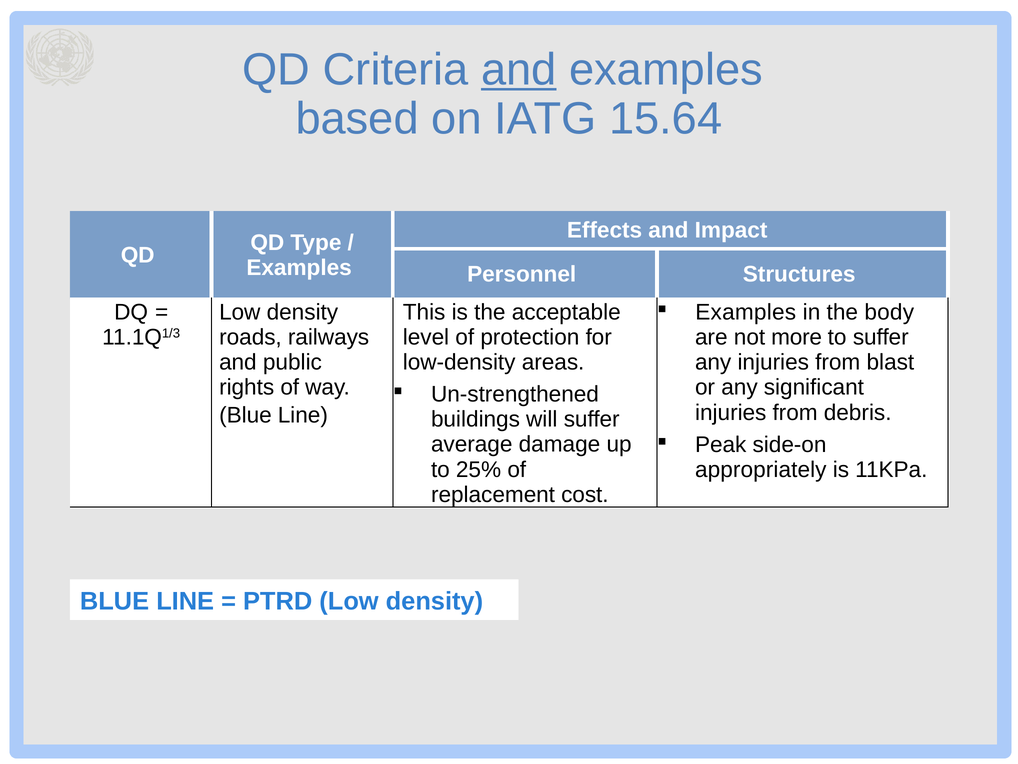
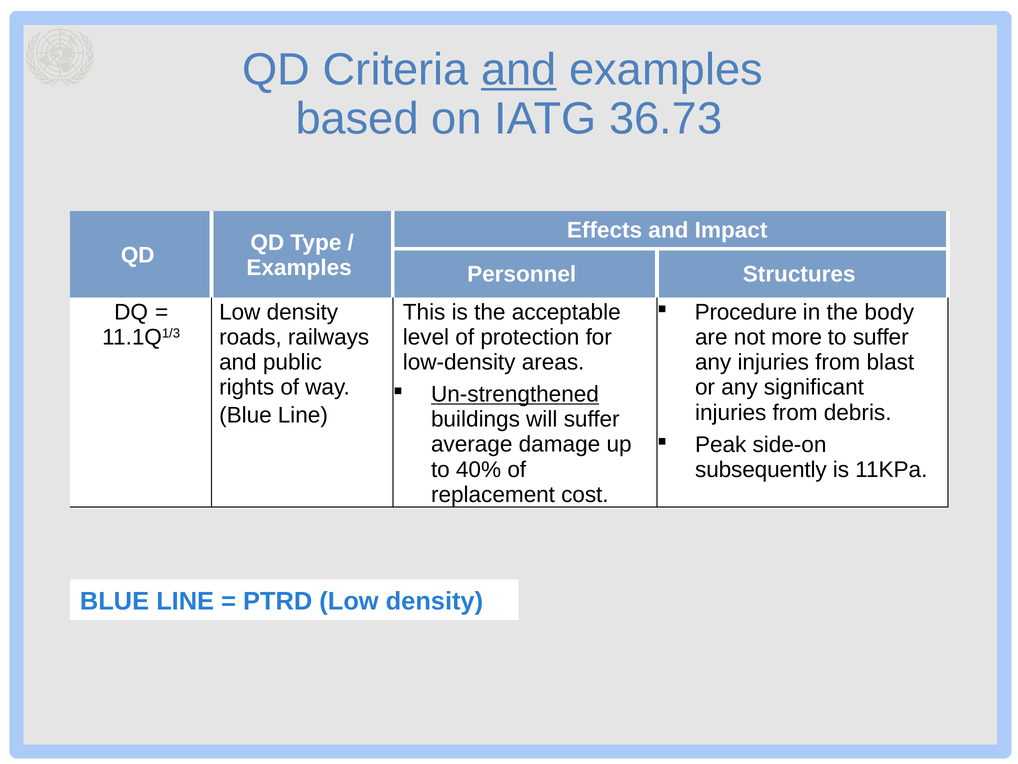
15.64: 15.64 -> 36.73
Examples at (746, 312): Examples -> Procedure
Un-strengthened underline: none -> present
25%: 25% -> 40%
appropriately: appropriately -> subsequently
